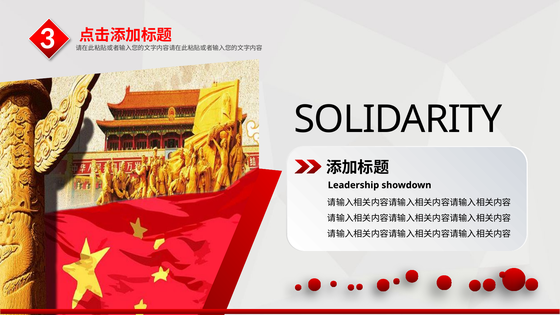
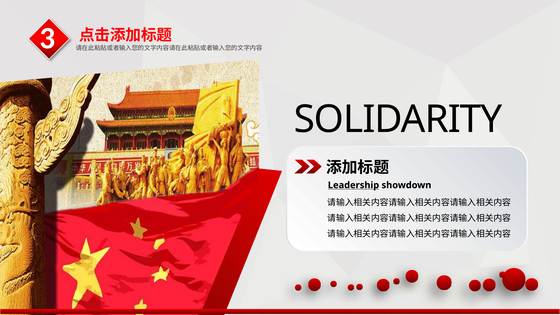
Leadership underline: none -> present
